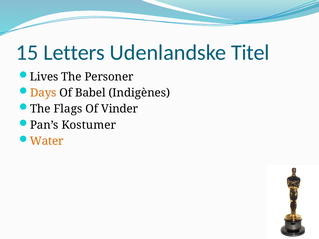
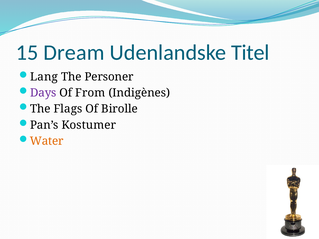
Letters: Letters -> Dream
Lives: Lives -> Lang
Days colour: orange -> purple
Babel: Babel -> From
Vinder: Vinder -> Birolle
